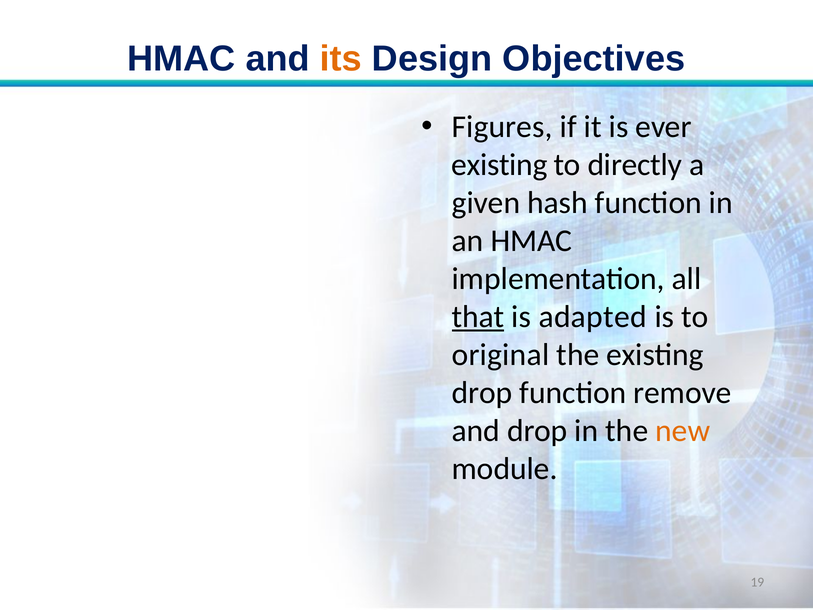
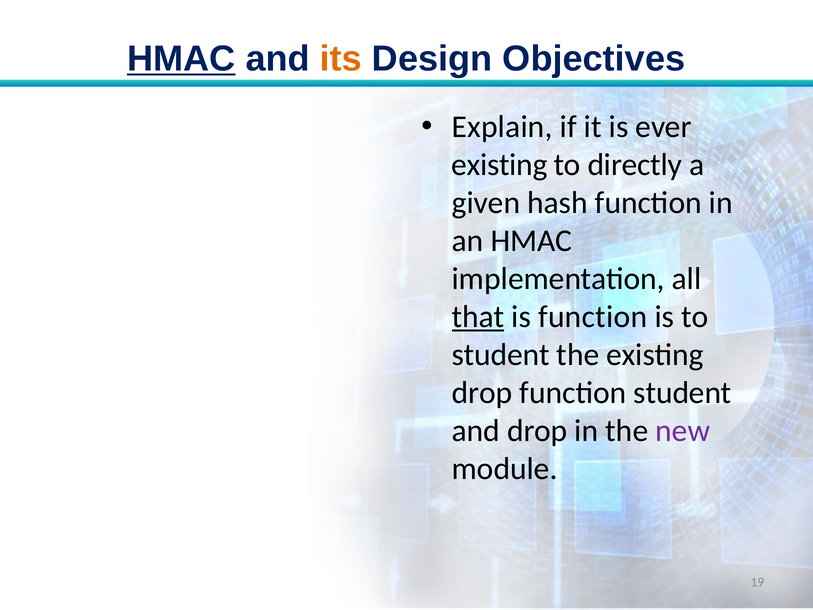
HMAC at (181, 59) underline: none -> present
Figures: Figures -> Explain
is adapted: adapted -> function
original at (501, 355): original -> student
function remove: remove -> student
new colour: orange -> purple
